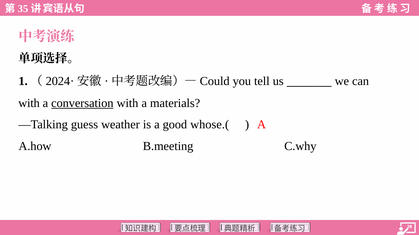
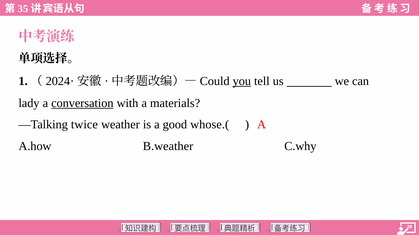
you underline: none -> present
with at (29, 103): with -> lady
guess: guess -> twice
B.meeting: B.meeting -> B.weather
